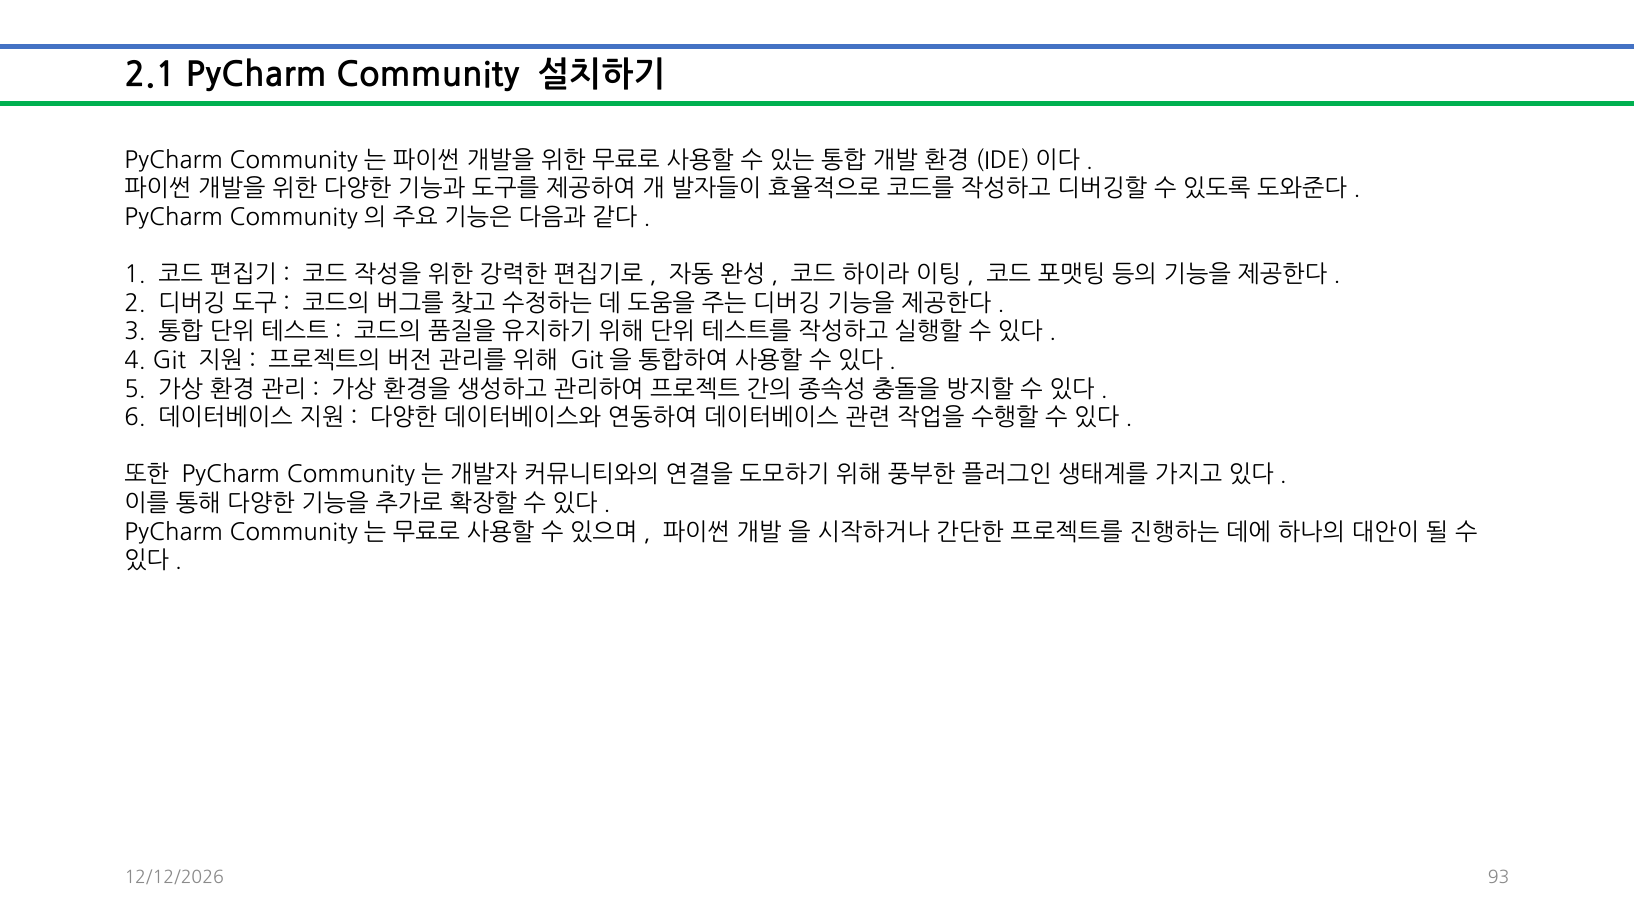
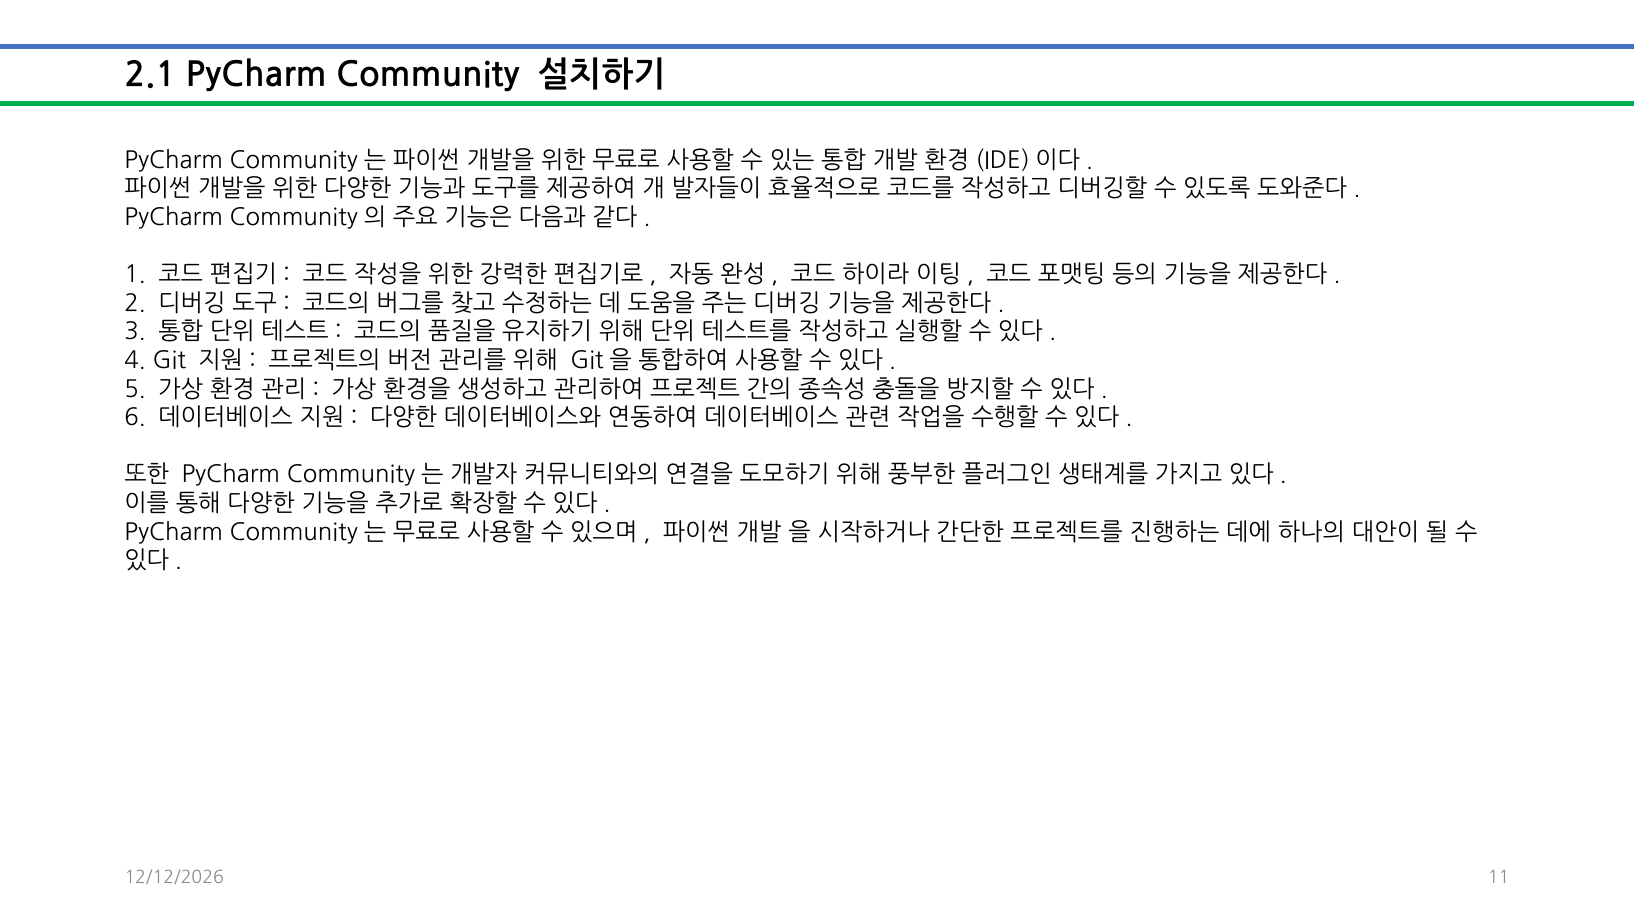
93: 93 -> 11
